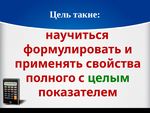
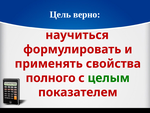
такие: такие -> верно
